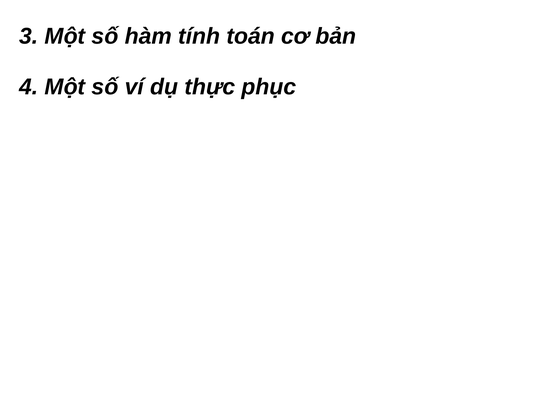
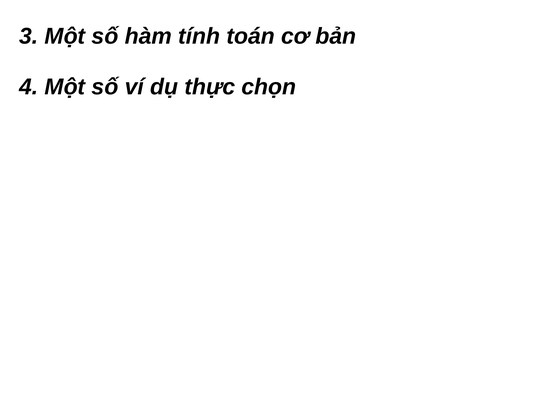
phục: phục -> chọn
